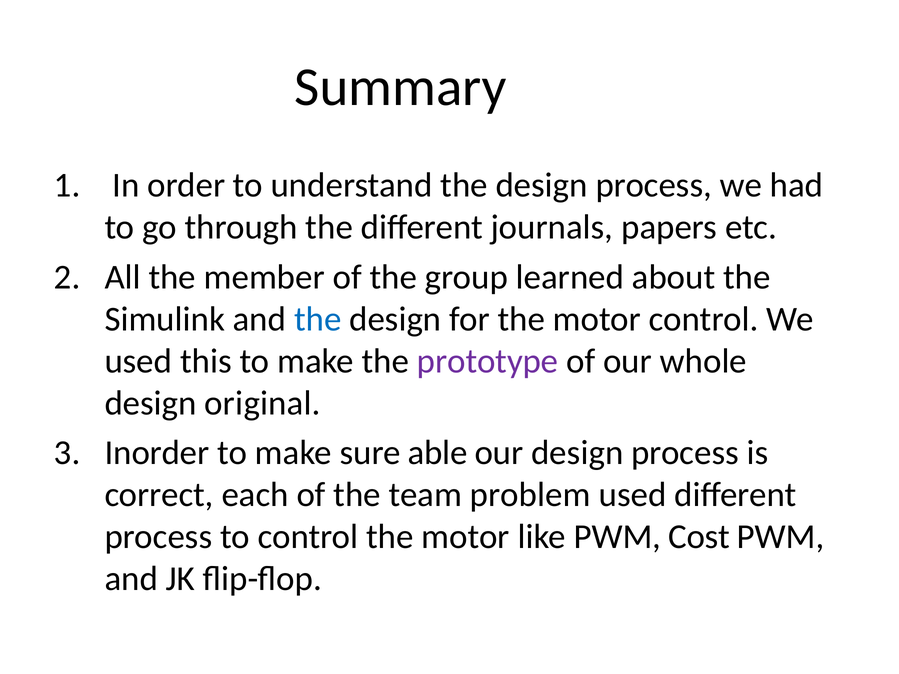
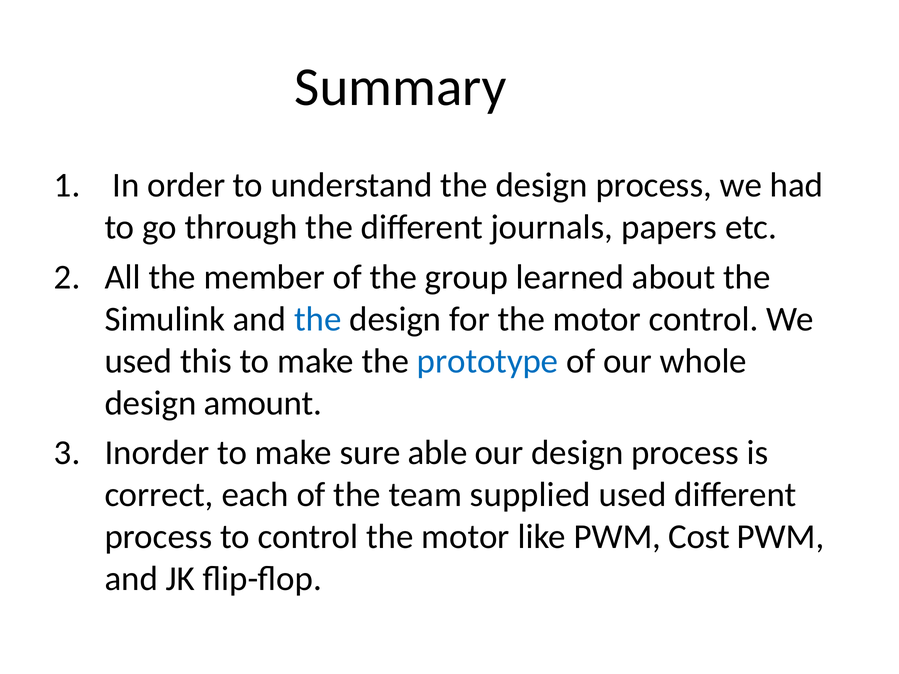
prototype colour: purple -> blue
original: original -> amount
problem: problem -> supplied
